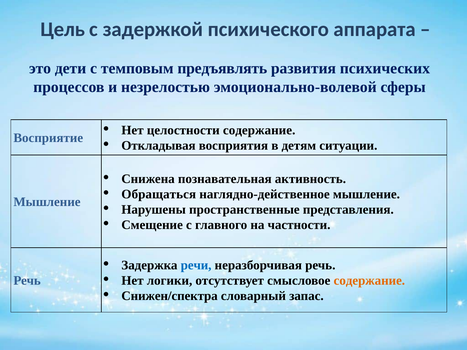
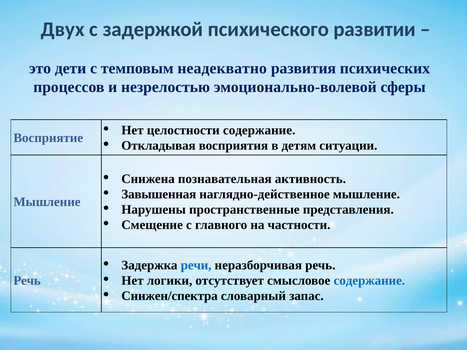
Цель: Цель -> Двух
аппарата: аппарата -> развитии
предъявлять: предъявлять -> неадекватно
Обращаться: Обращаться -> Завышенная
содержание at (369, 281) colour: orange -> blue
